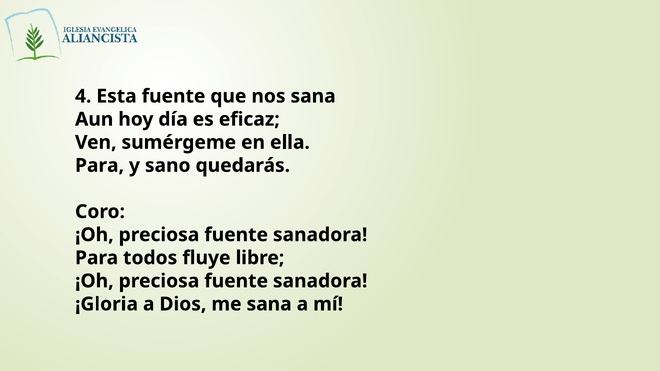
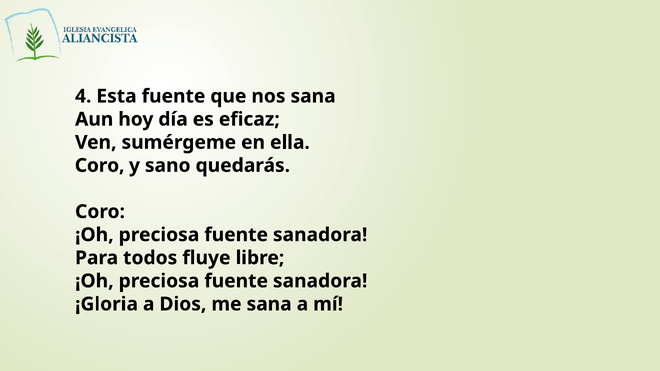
Para at (100, 166): Para -> Coro
